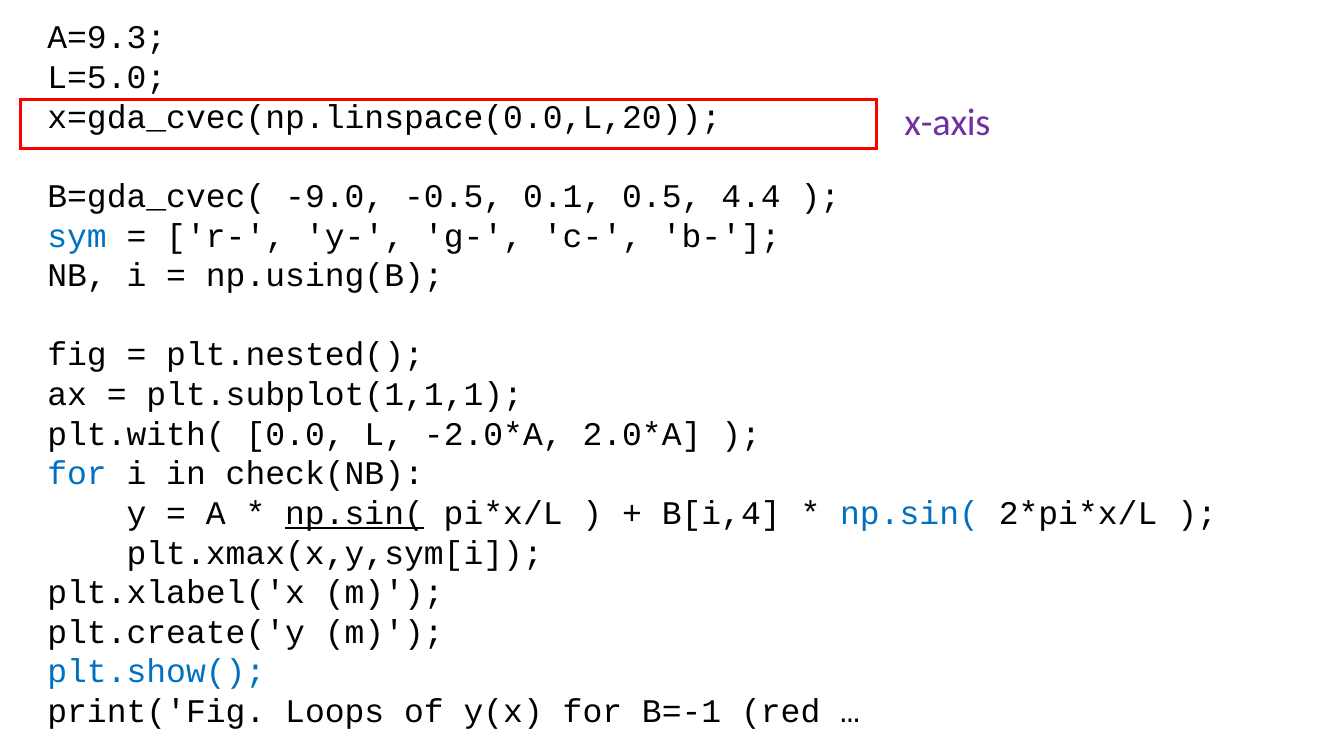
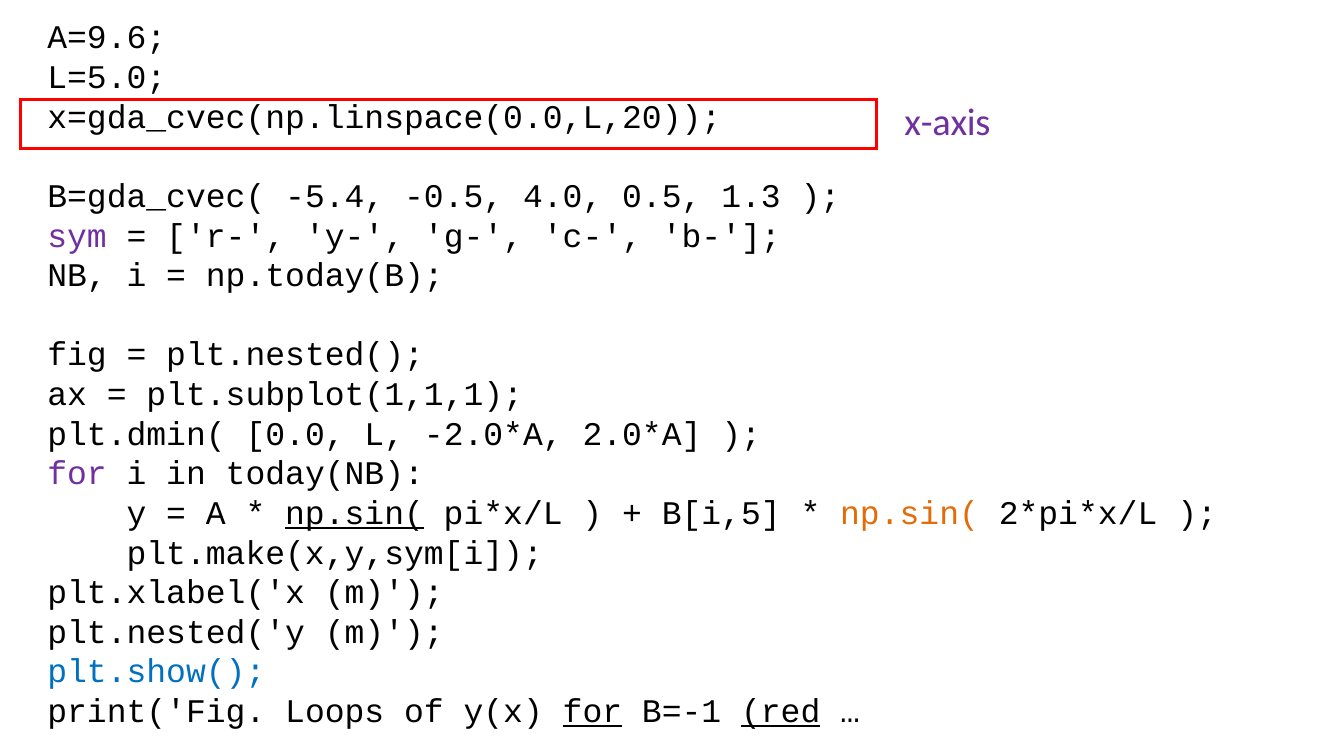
A=9.3: A=9.3 -> A=9.6
-9.0: -9.0 -> -5.4
0.1: 0.1 -> 4.0
4.4: 4.4 -> 1.3
sym colour: blue -> purple
np.using(B: np.using(B -> np.today(B
plt.with(: plt.with( -> plt.dmin(
for at (77, 474) colour: blue -> purple
check(NB: check(NB -> today(NB
B[i,4: B[i,4 -> B[i,5
np.sin( at (910, 514) colour: blue -> orange
plt.xmax(x,y,sym[i: plt.xmax(x,y,sym[i -> plt.make(x,y,sym[i
plt.create('y: plt.create('y -> plt.nested('y
for at (592, 712) underline: none -> present
red underline: none -> present
